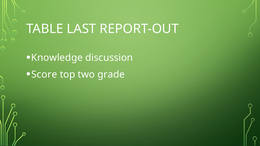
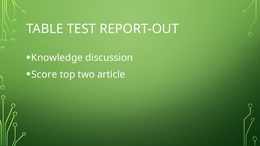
LAST: LAST -> TEST
grade: grade -> article
